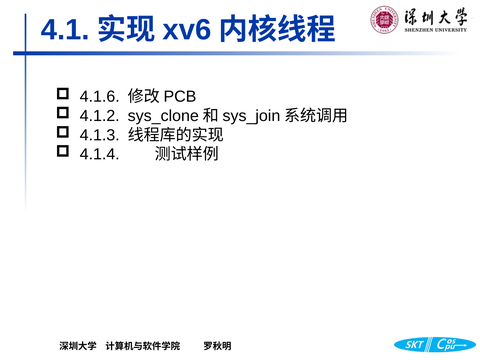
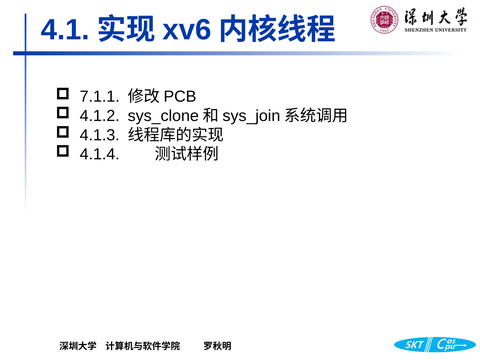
4.1.6: 4.1.6 -> 7.1.1
